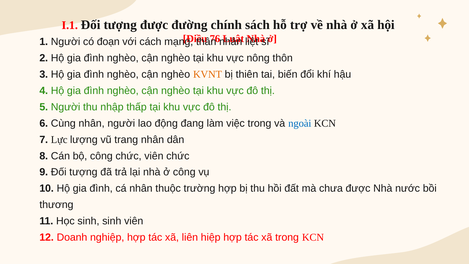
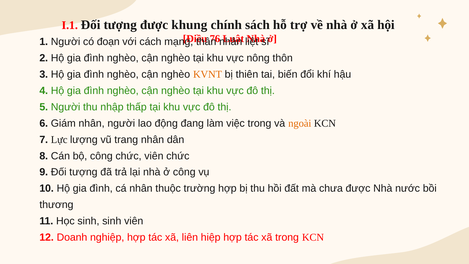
đường: đường -> khung
Cùng: Cùng -> Giám
ngoài colour: blue -> orange
